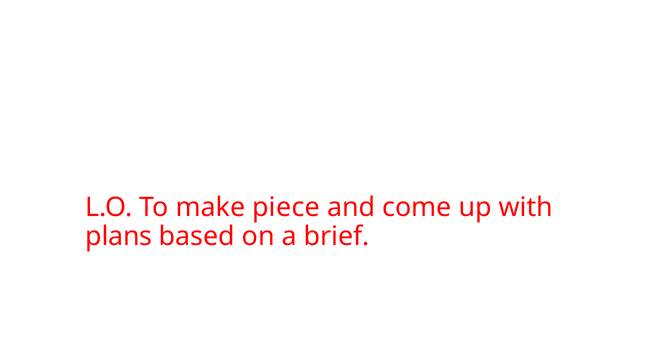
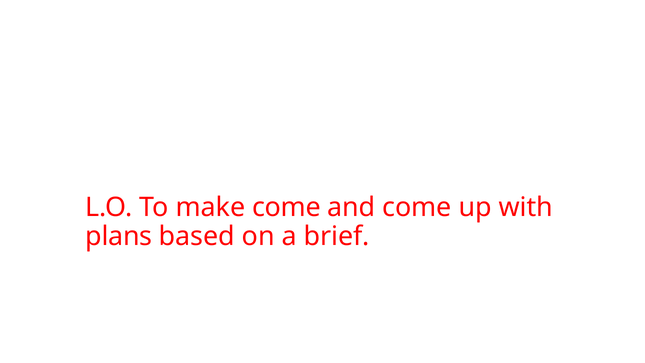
make piece: piece -> come
